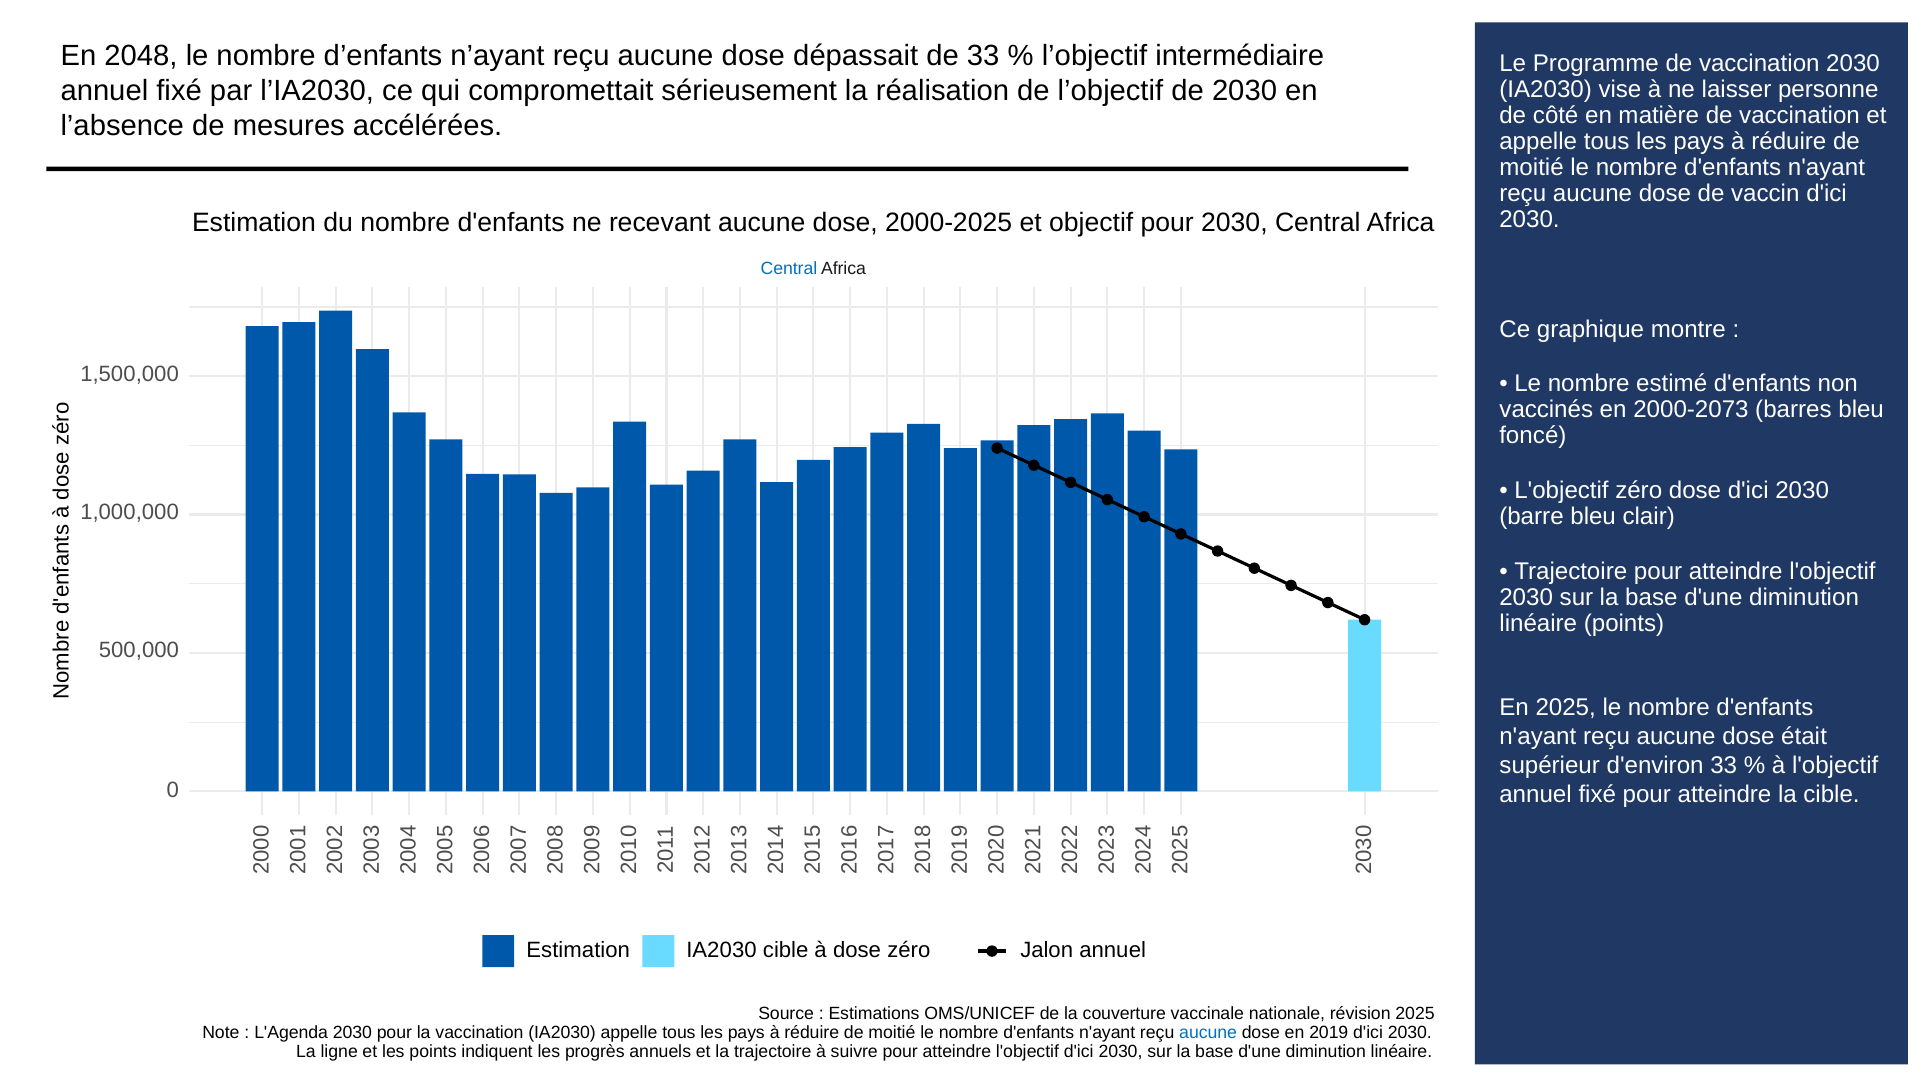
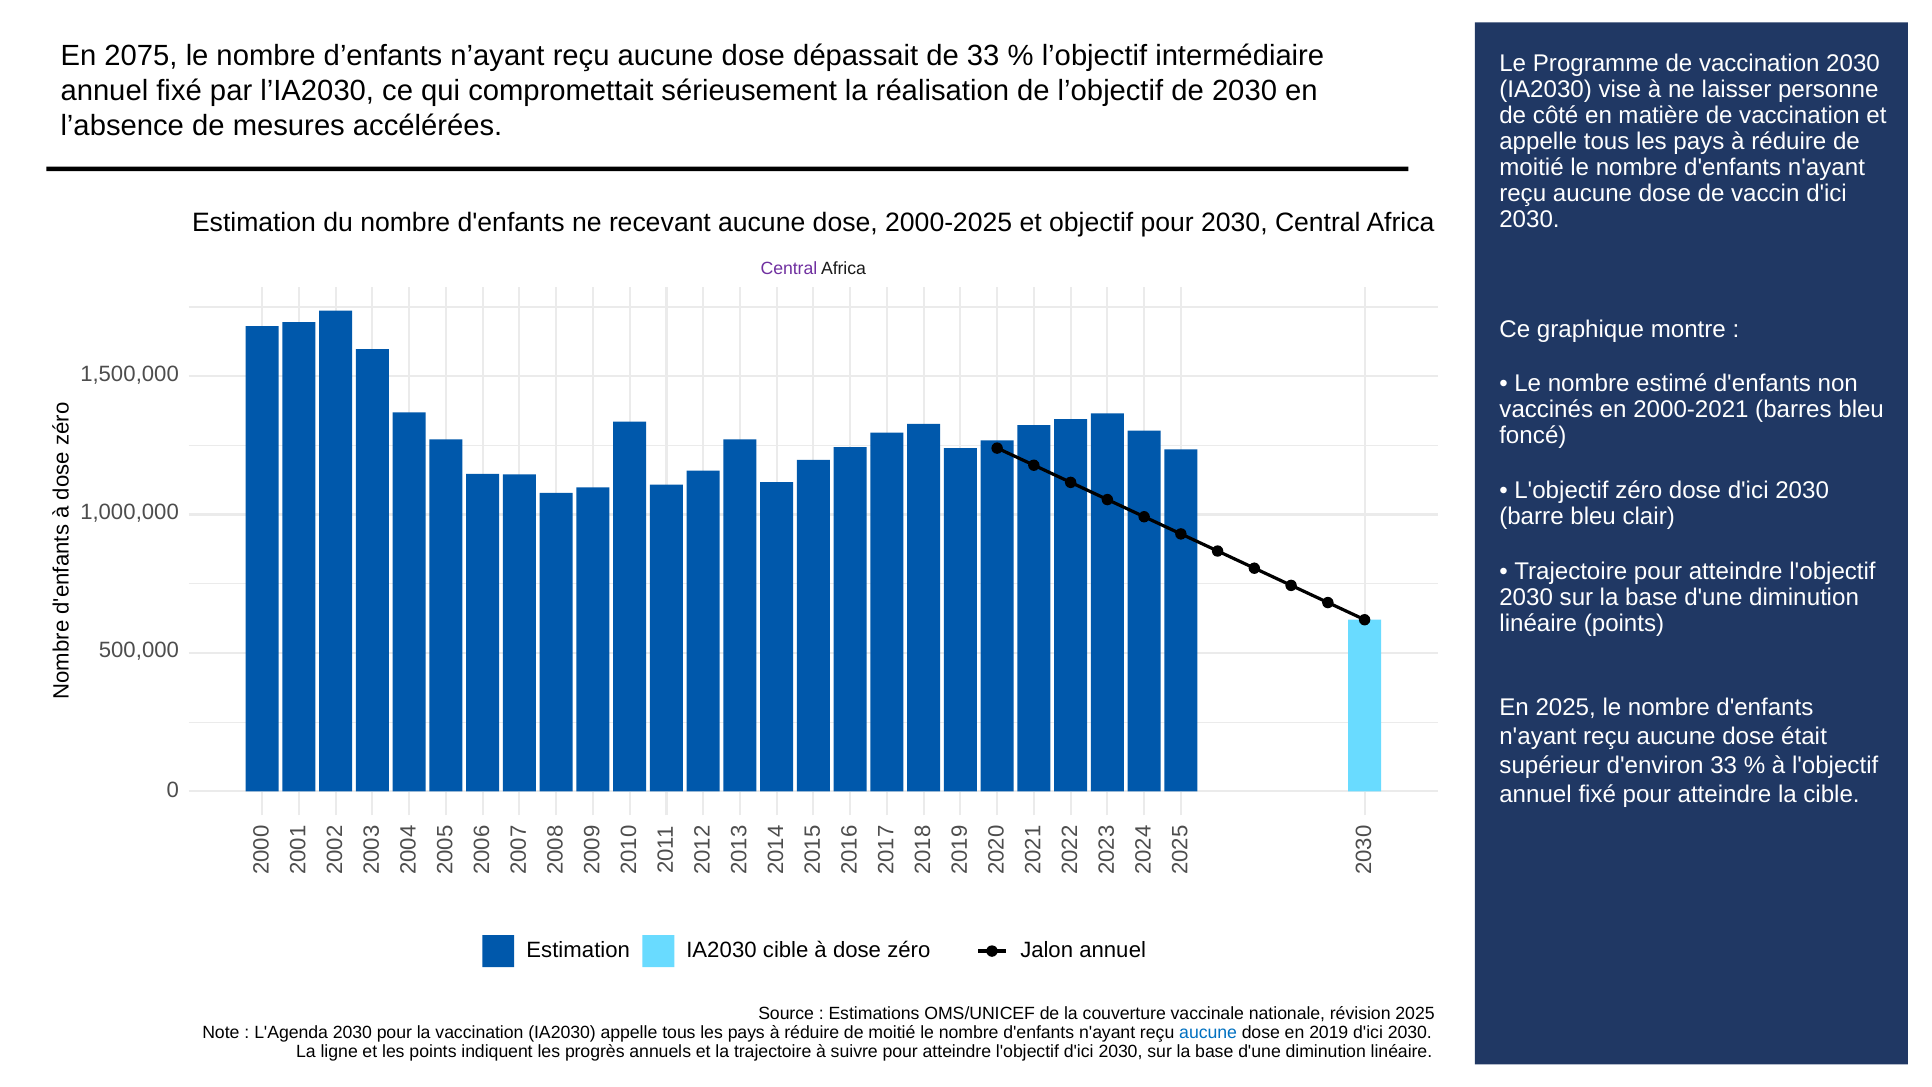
2048: 2048 -> 2075
Central at (789, 269) colour: blue -> purple
2000-2073: 2000-2073 -> 2000-2021
